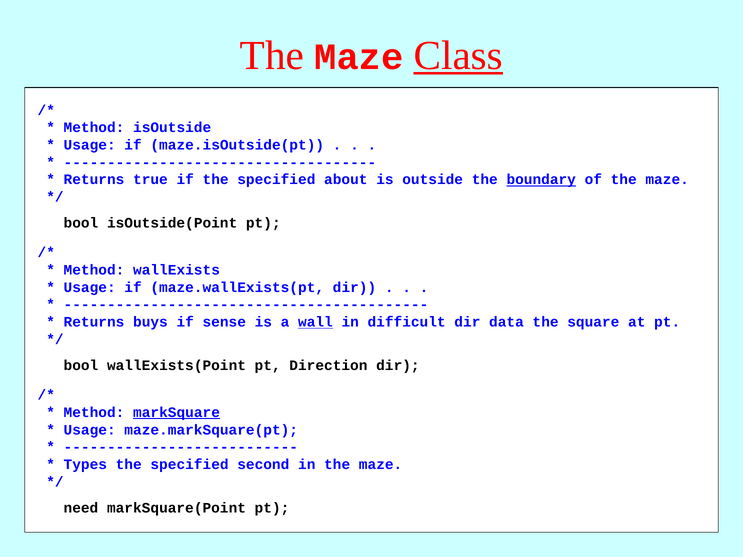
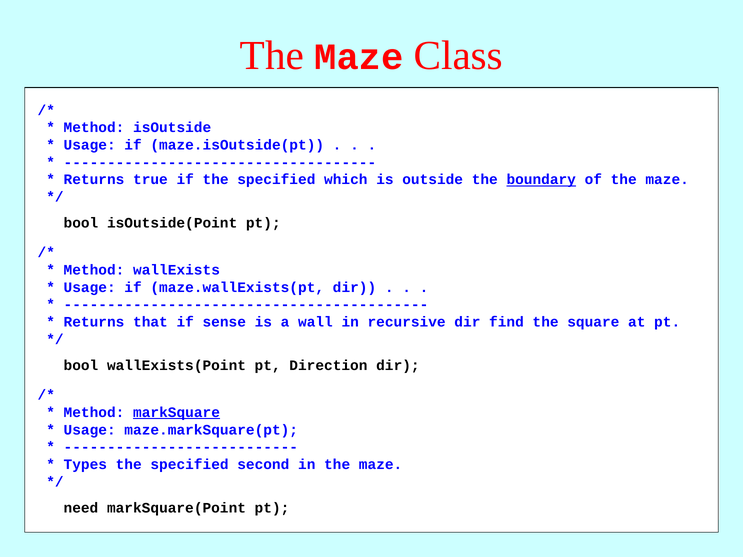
Class underline: present -> none
about: about -> which
buys: buys -> that
wall underline: present -> none
difficult: difficult -> recursive
dir data: data -> find
